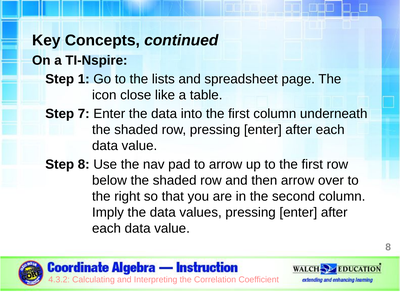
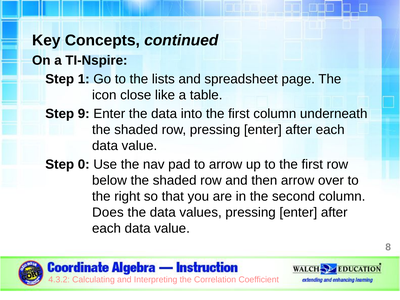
7: 7 -> 9
Step 8: 8 -> 0
Imply: Imply -> Does
